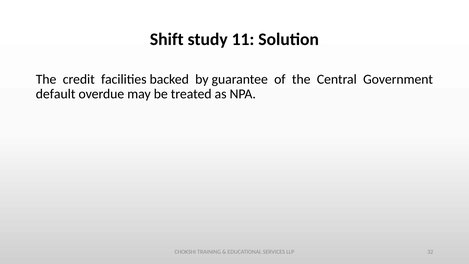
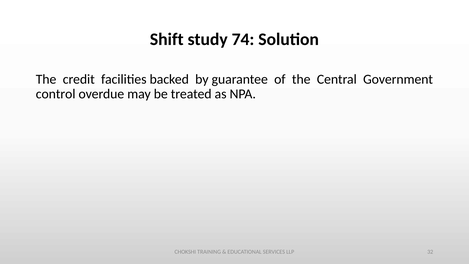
11: 11 -> 74
default: default -> control
